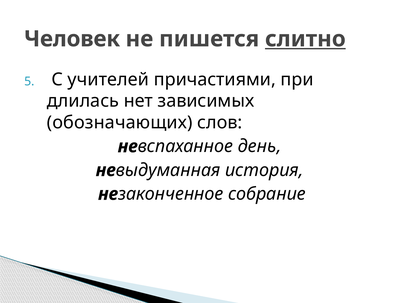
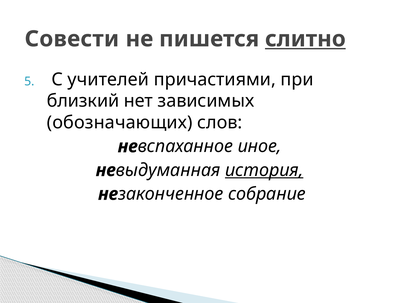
Человек: Человек -> Совести
длилась: длилась -> близкий
день: день -> иное
история underline: none -> present
